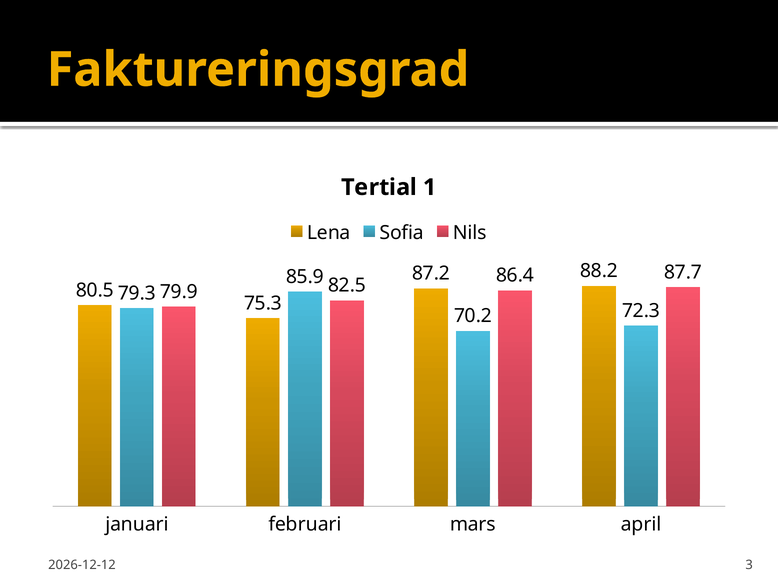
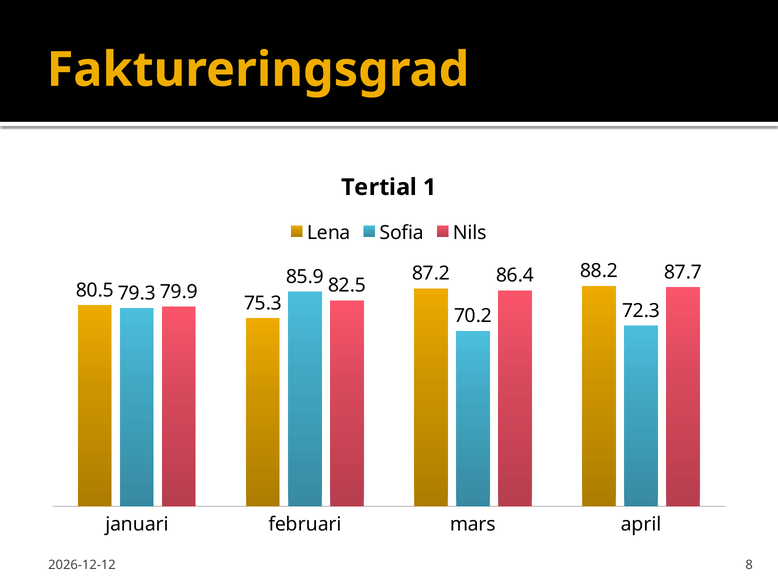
3: 3 -> 8
